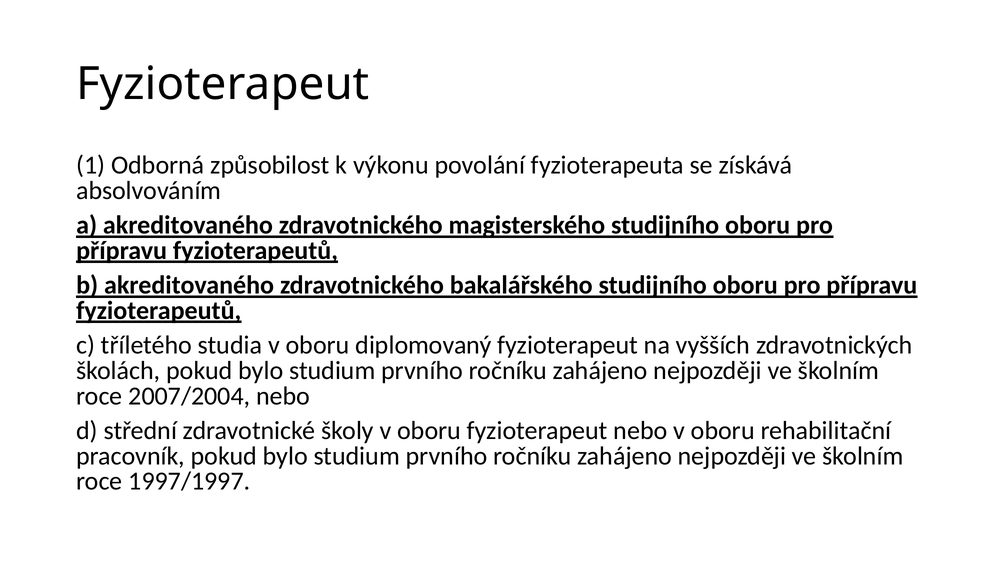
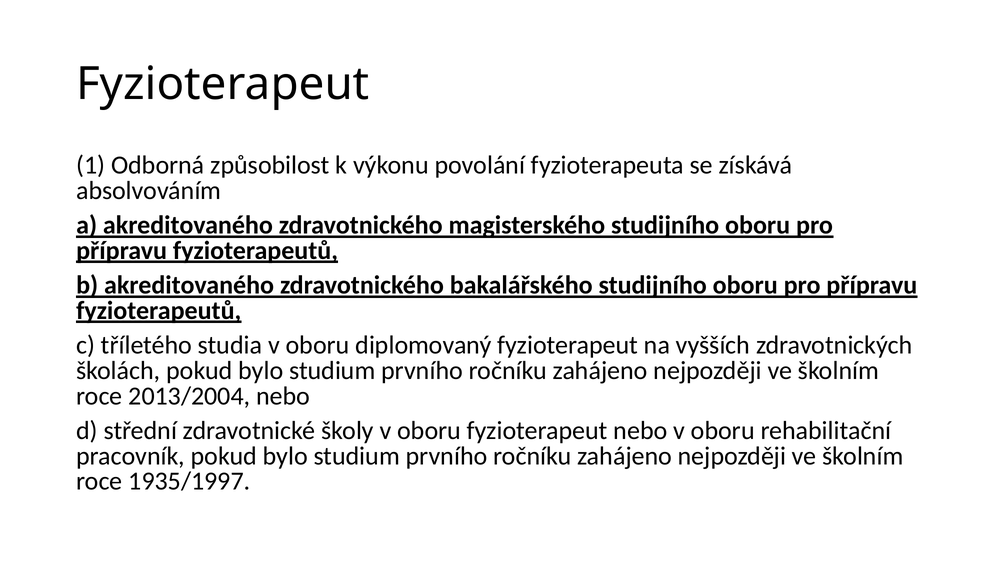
2007/2004: 2007/2004 -> 2013/2004
1997/1997: 1997/1997 -> 1935/1997
